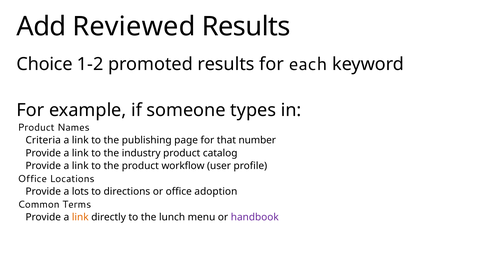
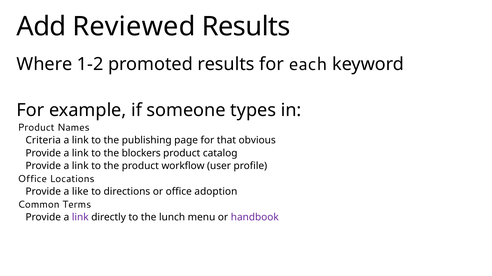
Choice: Choice -> Where
number: number -> obvious
industry: industry -> blockers
lots: lots -> like
link at (80, 218) colour: orange -> purple
